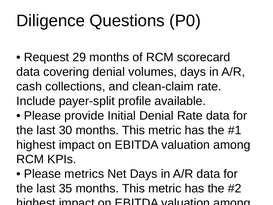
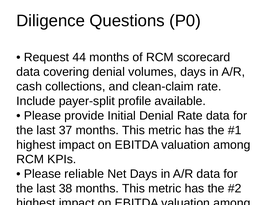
29: 29 -> 44
30: 30 -> 37
metrics: metrics -> reliable
35: 35 -> 38
